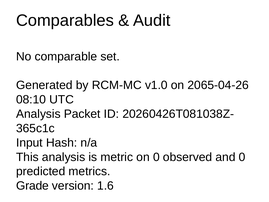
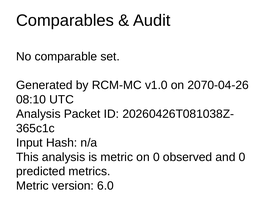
2065-04-26: 2065-04-26 -> 2070-04-26
Grade at (32, 186): Grade -> Metric
1.6: 1.6 -> 6.0
